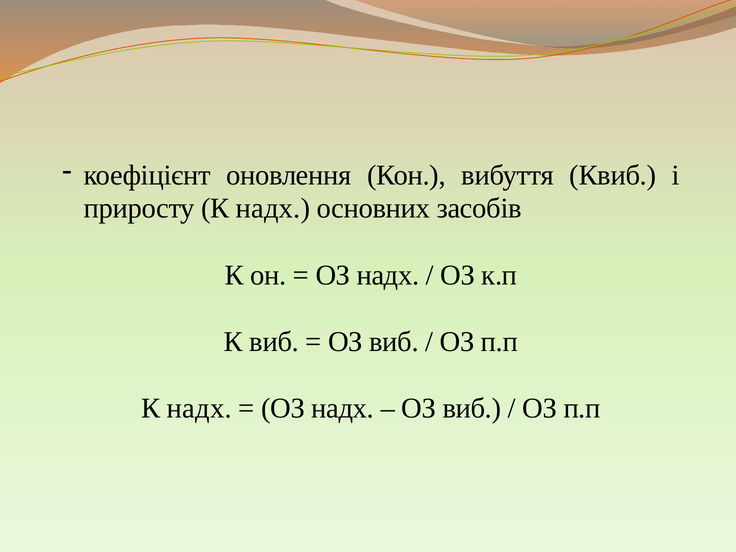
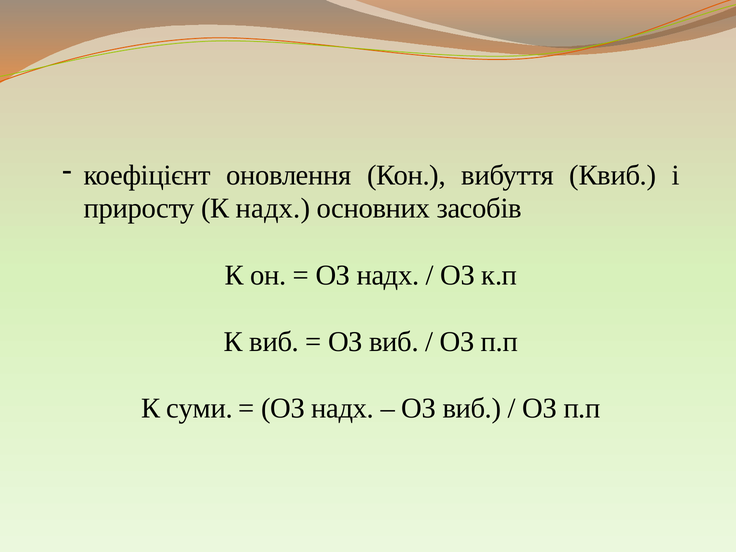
надх at (199, 408): надх -> суми
